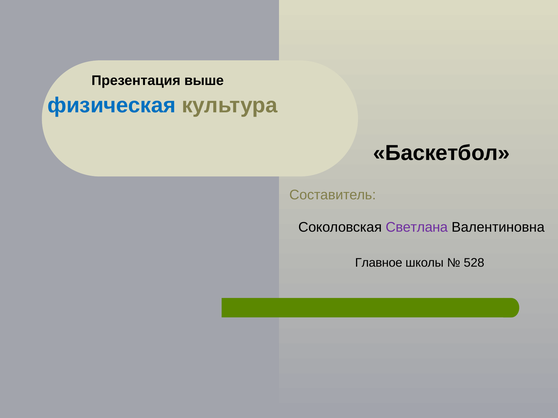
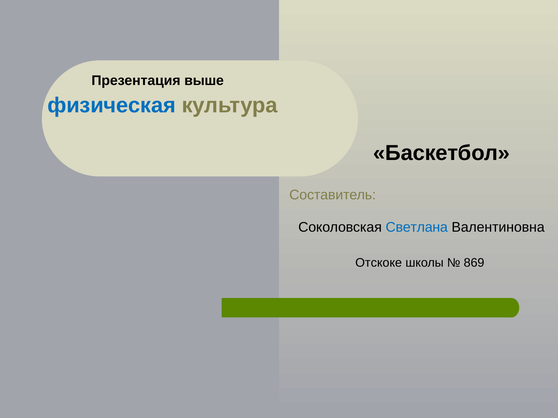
Светлана colour: purple -> blue
Главное: Главное -> Отскоке
528: 528 -> 869
